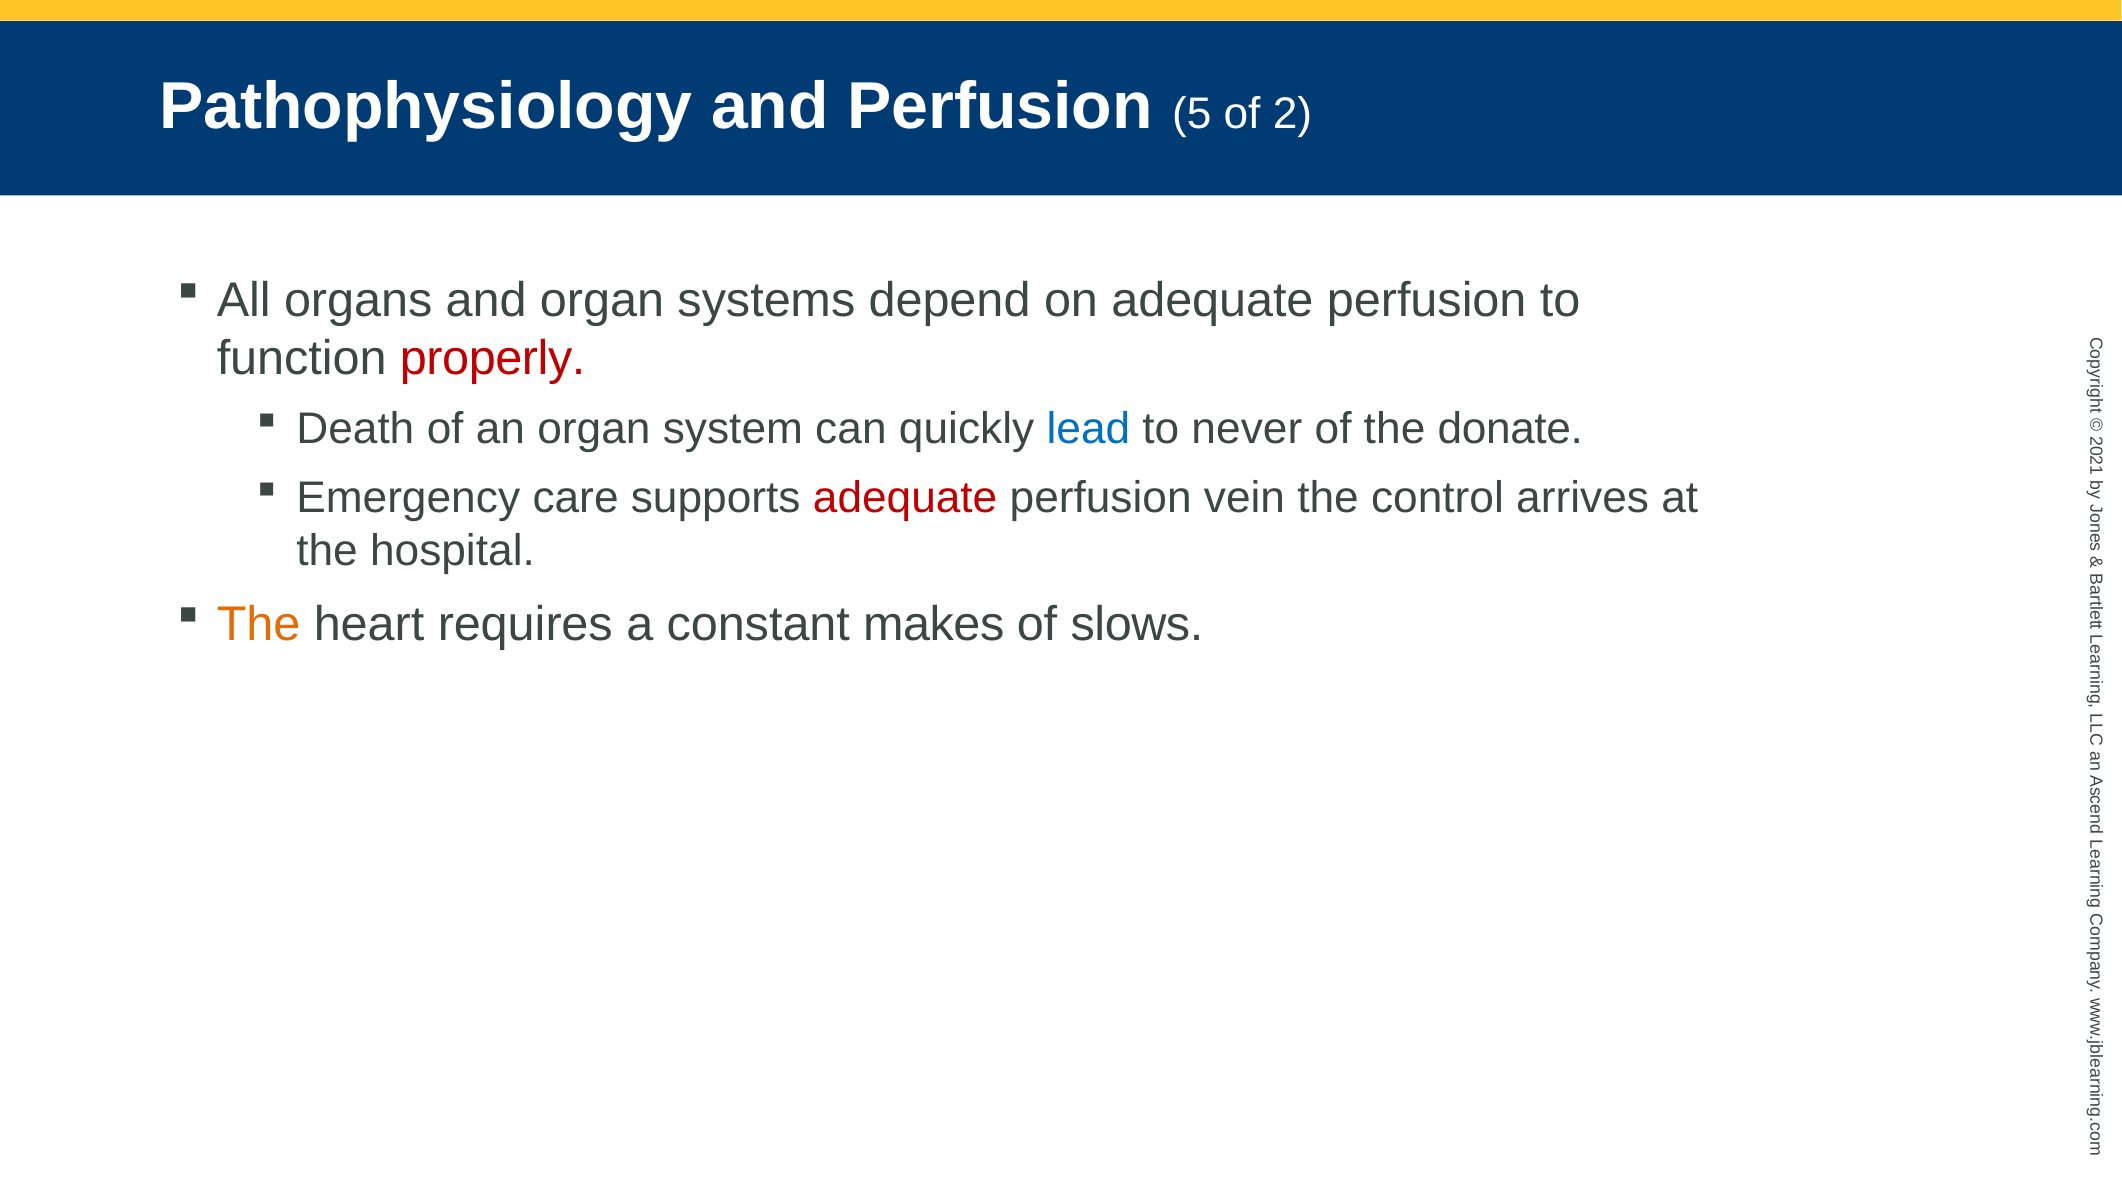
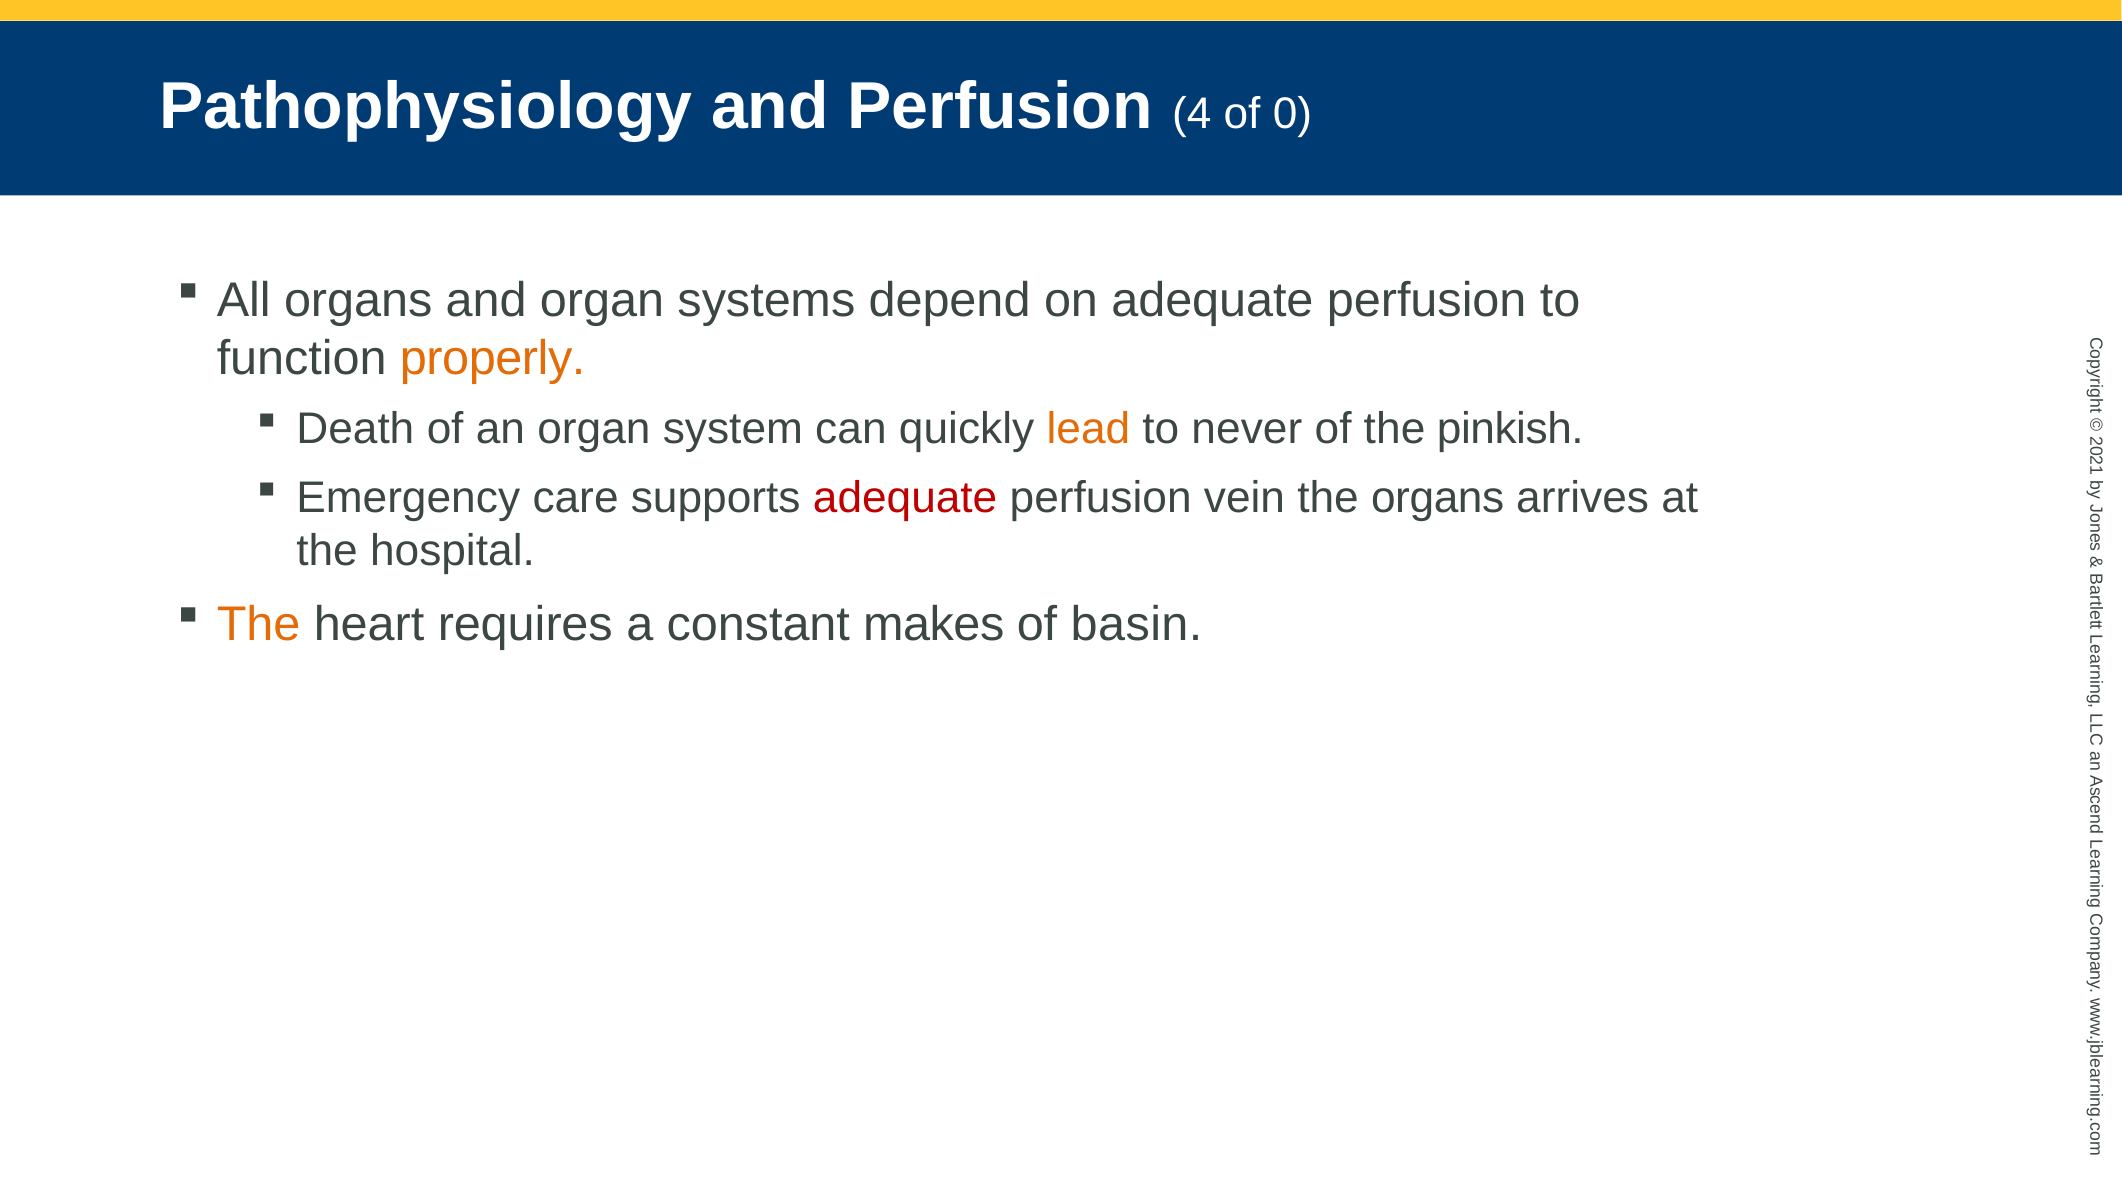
5: 5 -> 4
of 2: 2 -> 0
properly colour: red -> orange
lead colour: blue -> orange
donate: donate -> pinkish
the control: control -> organs
slows: slows -> basin
